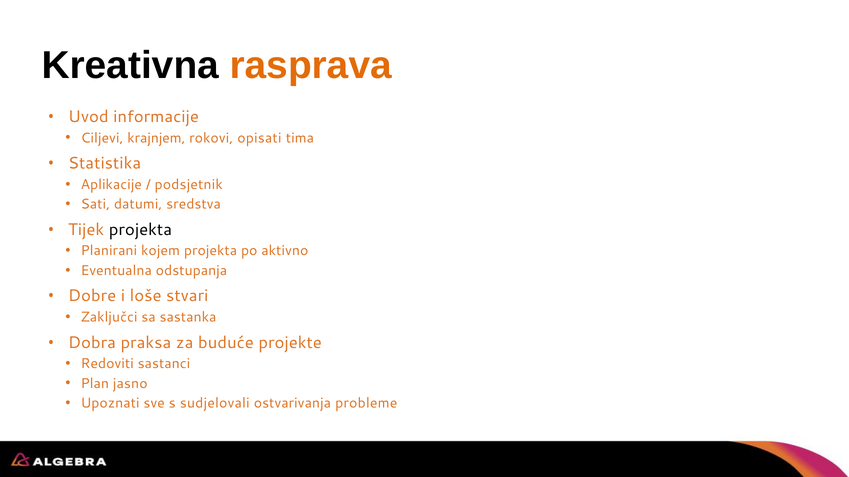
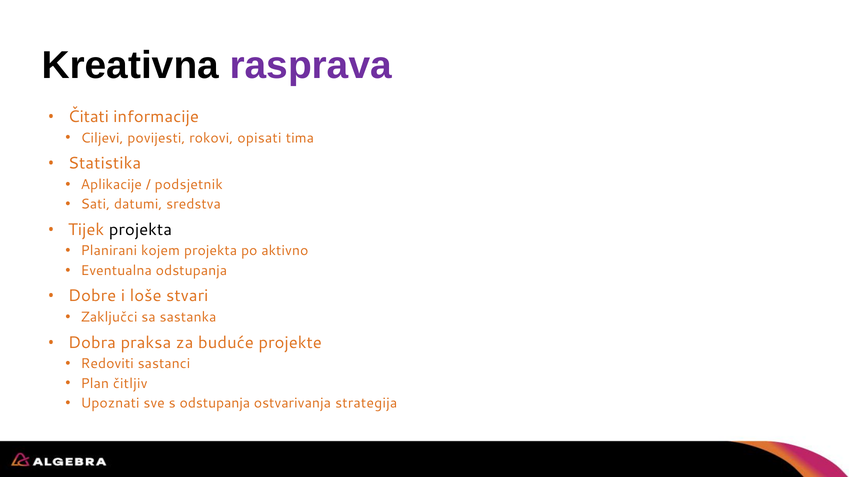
rasprava colour: orange -> purple
Uvod: Uvod -> Čitati
krajnjem: krajnjem -> povijesti
jasno: jasno -> čitljiv
s sudjelovali: sudjelovali -> odstupanja
probleme: probleme -> strategija
